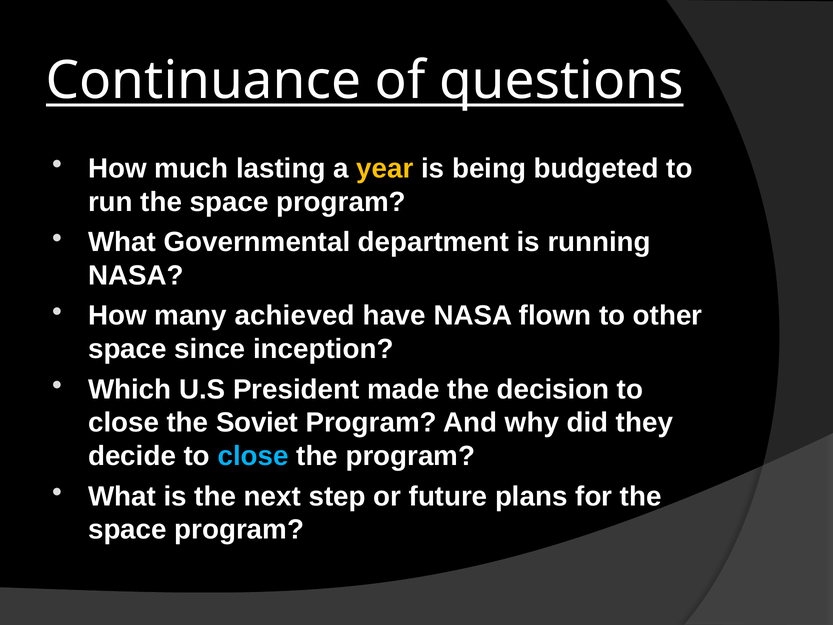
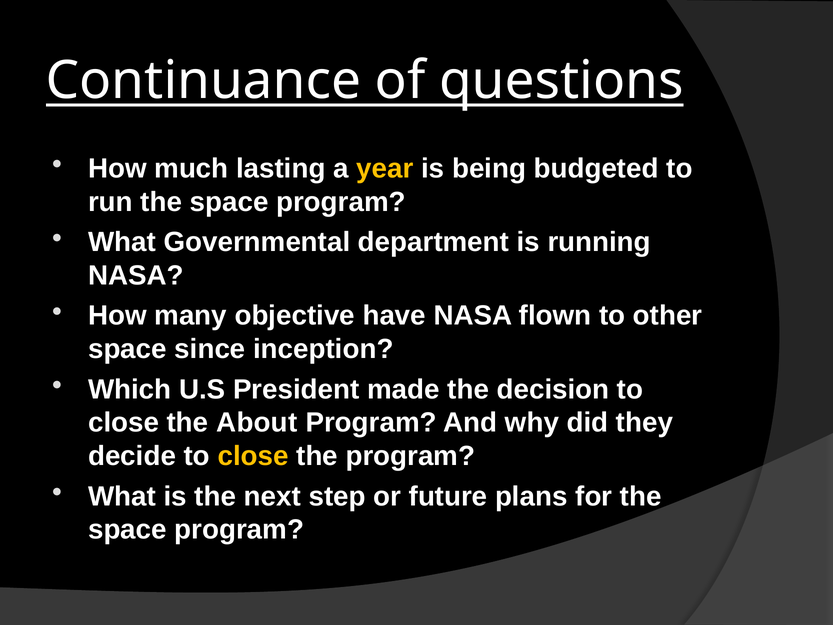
achieved: achieved -> objective
Soviet: Soviet -> About
close at (253, 456) colour: light blue -> yellow
